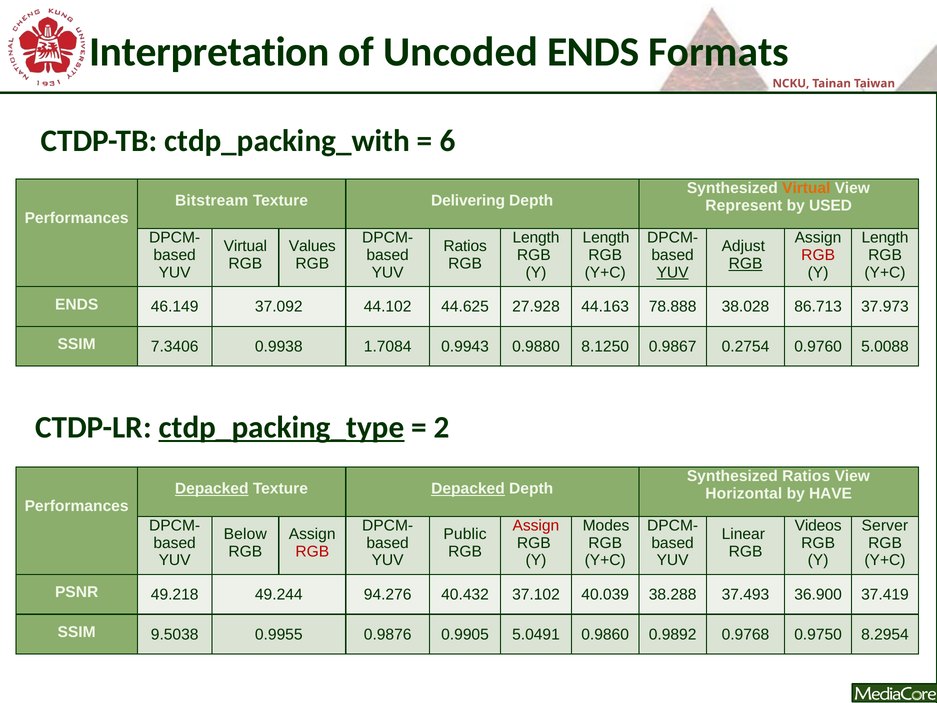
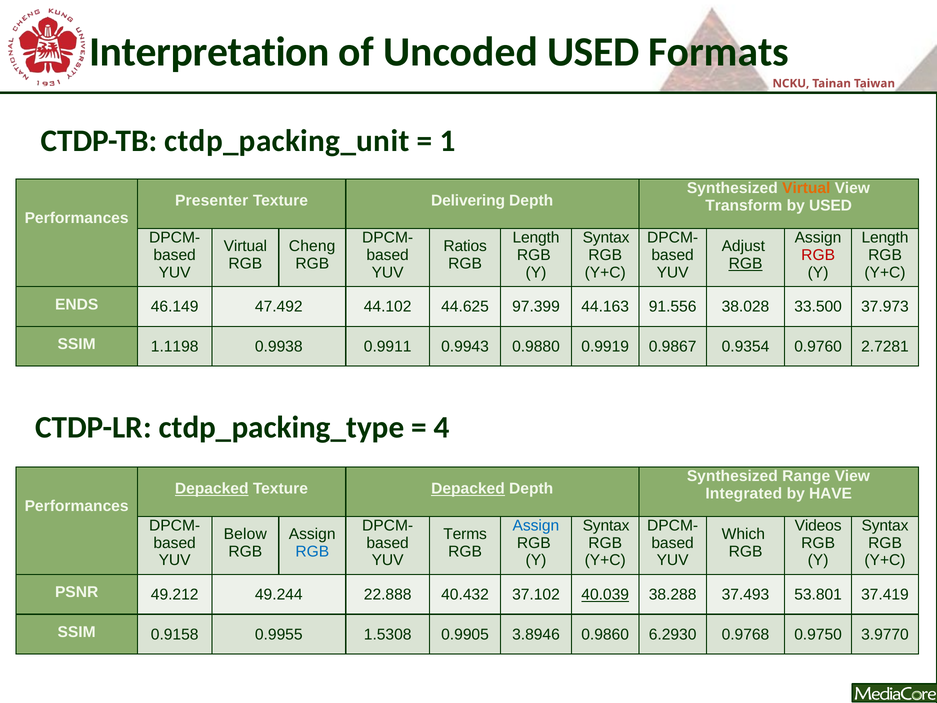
Uncoded ENDS: ENDS -> USED
ctdp_packing_with: ctdp_packing_with -> ctdp_packing_unit
6: 6 -> 1
Bitstream: Bitstream -> Presenter
Represent: Represent -> Transform
Length at (606, 237): Length -> Syntax
Values at (312, 246): Values -> Cheng
YUV at (673, 272) underline: present -> none
37.092: 37.092 -> 47.492
27.928: 27.928 -> 97.399
78.888: 78.888 -> 91.556
86.713: 86.713 -> 33.500
7.3406: 7.3406 -> 1.1198
1.7084: 1.7084 -> 0.9911
8.1250: 8.1250 -> 0.9919
0.2754: 0.2754 -> 0.9354
5.0088: 5.0088 -> 2.7281
ctdp_packing_type underline: present -> none
2: 2 -> 4
Synthesized Ratios: Ratios -> Range
Horizontal: Horizontal -> Integrated
Assign at (536, 525) colour: red -> blue
Modes at (606, 525): Modes -> Syntax
Server at (885, 525): Server -> Syntax
Public: Public -> Terms
Linear: Linear -> Which
RGB at (312, 551) colour: red -> blue
49.218: 49.218 -> 49.212
94.276: 94.276 -> 22.888
40.039 underline: none -> present
36.900: 36.900 -> 53.801
9.5038: 9.5038 -> 0.9158
0.9876: 0.9876 -> 1.5308
5.0491: 5.0491 -> 3.8946
0.9892: 0.9892 -> 6.2930
8.2954: 8.2954 -> 3.9770
